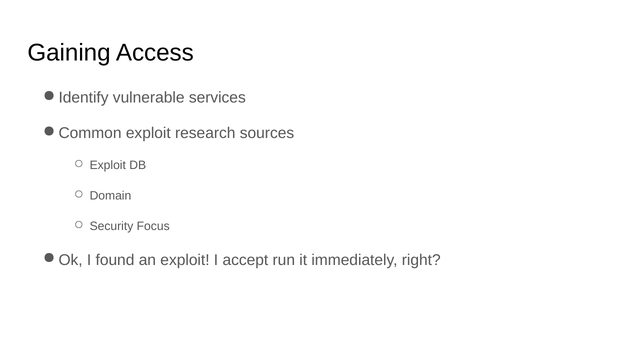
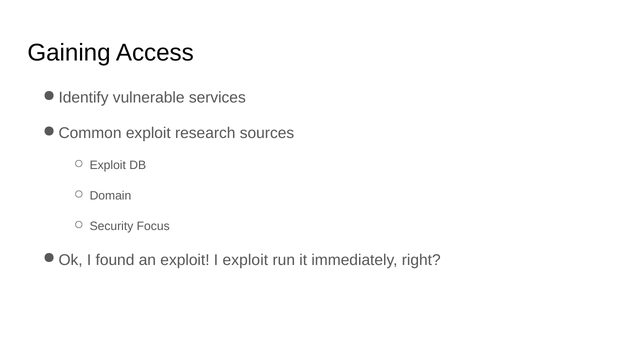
I accept: accept -> exploit
